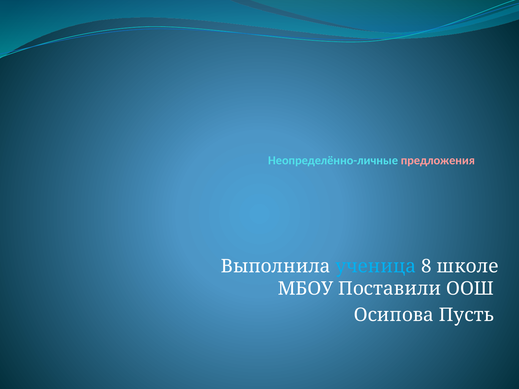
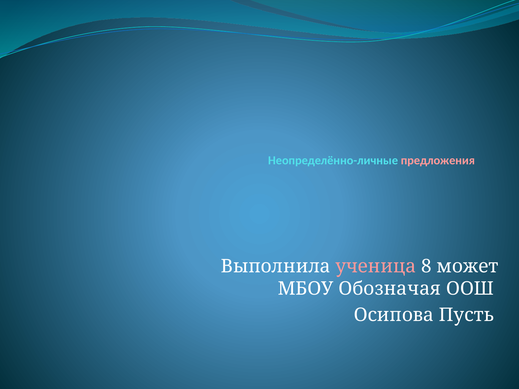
ученица colour: light blue -> pink
школе: школе -> может
Поставили: Поставили -> Обозначая
